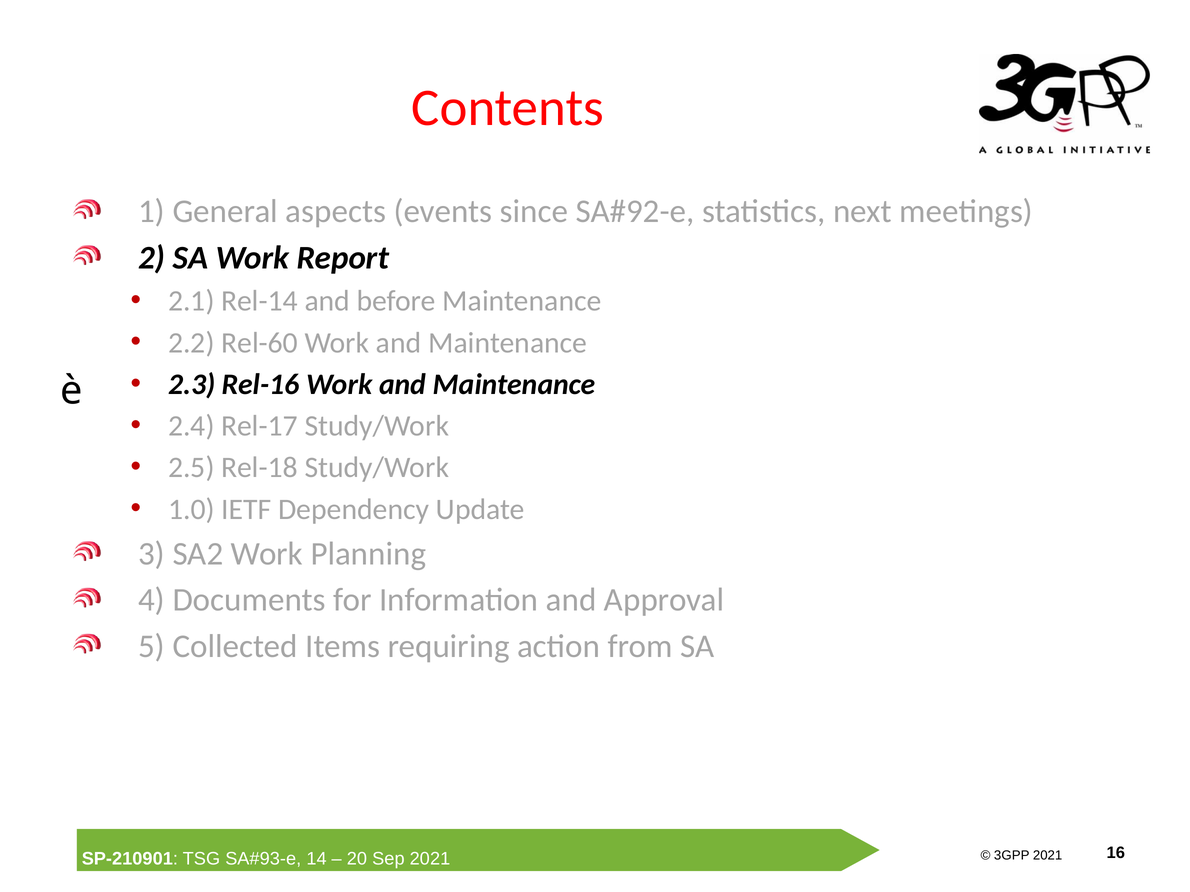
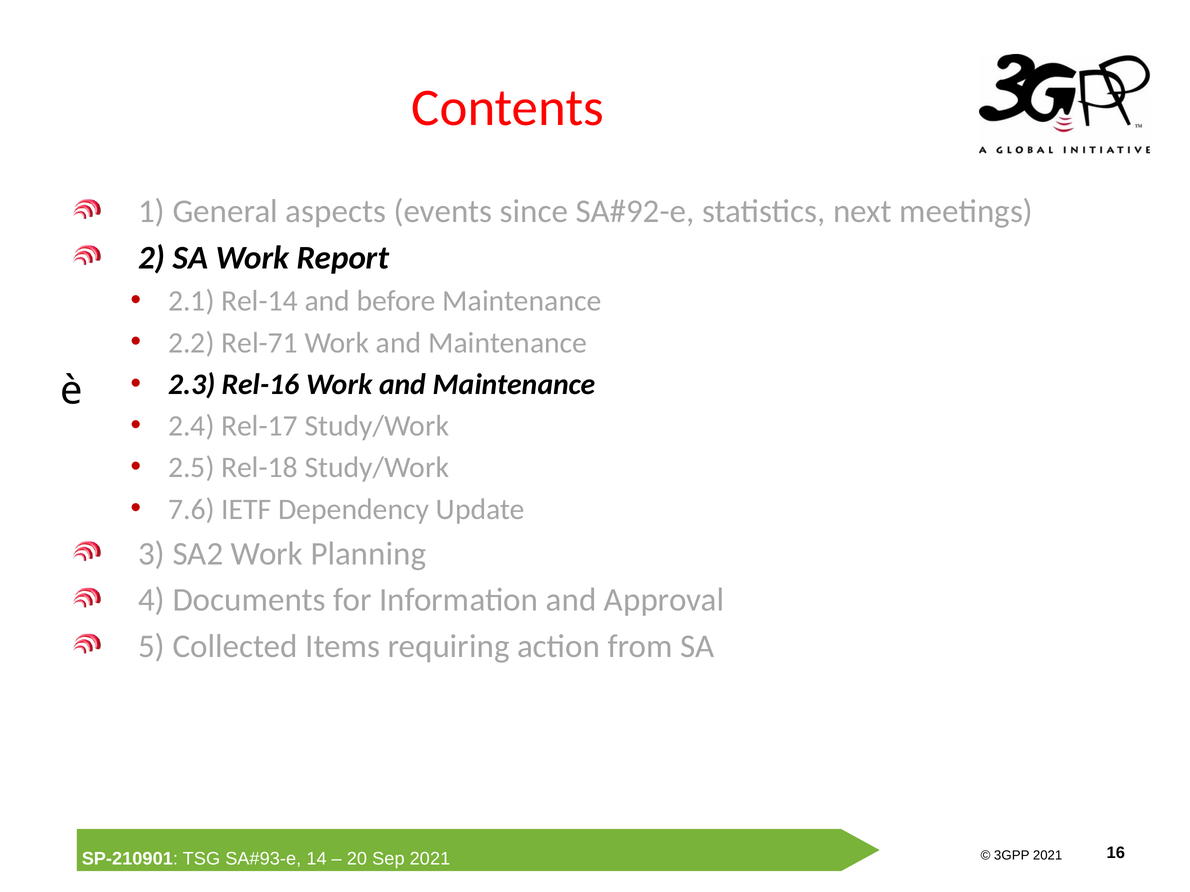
Rel-60: Rel-60 -> Rel-71
1.0: 1.0 -> 7.6
